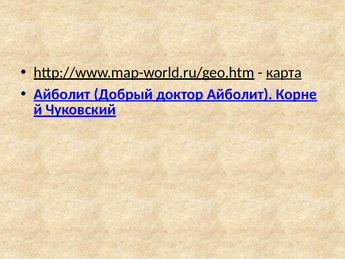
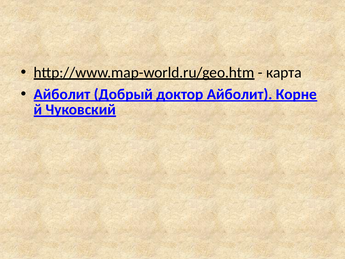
карта underline: present -> none
